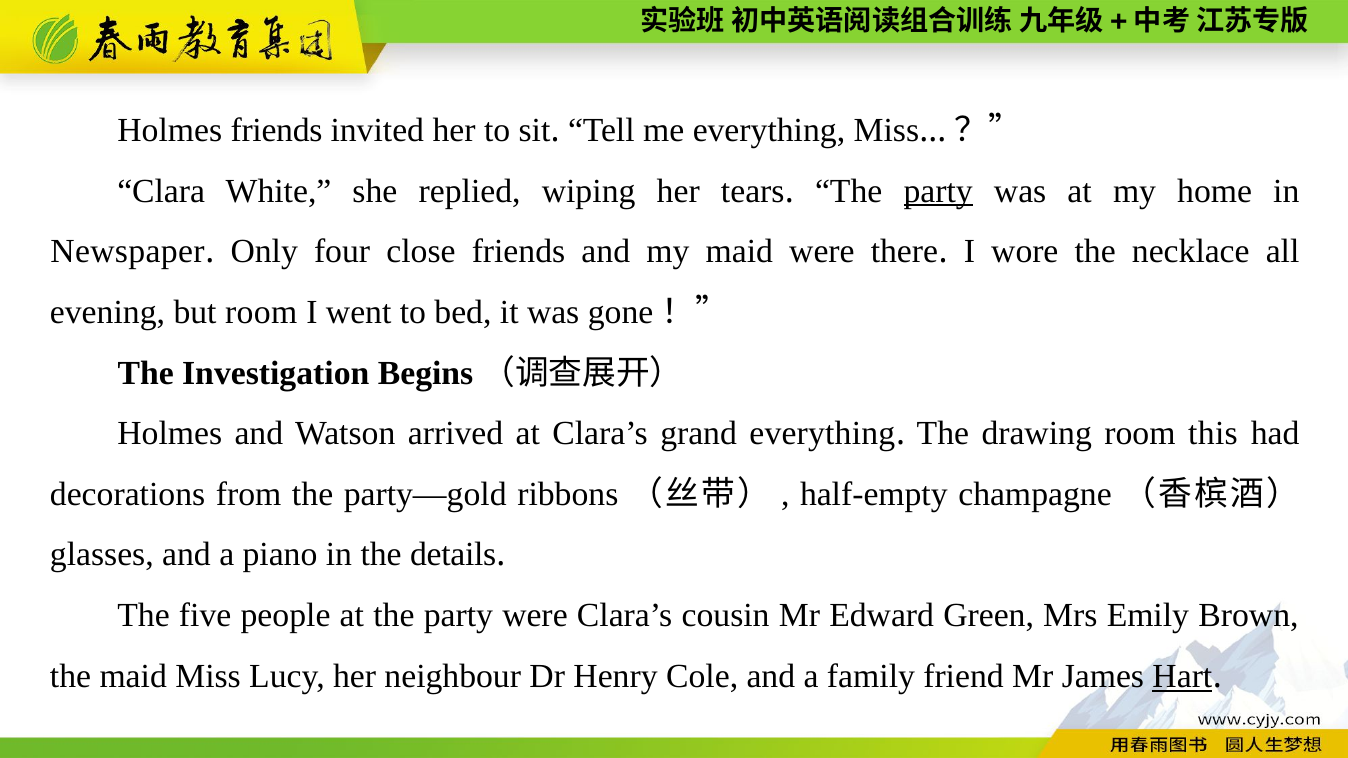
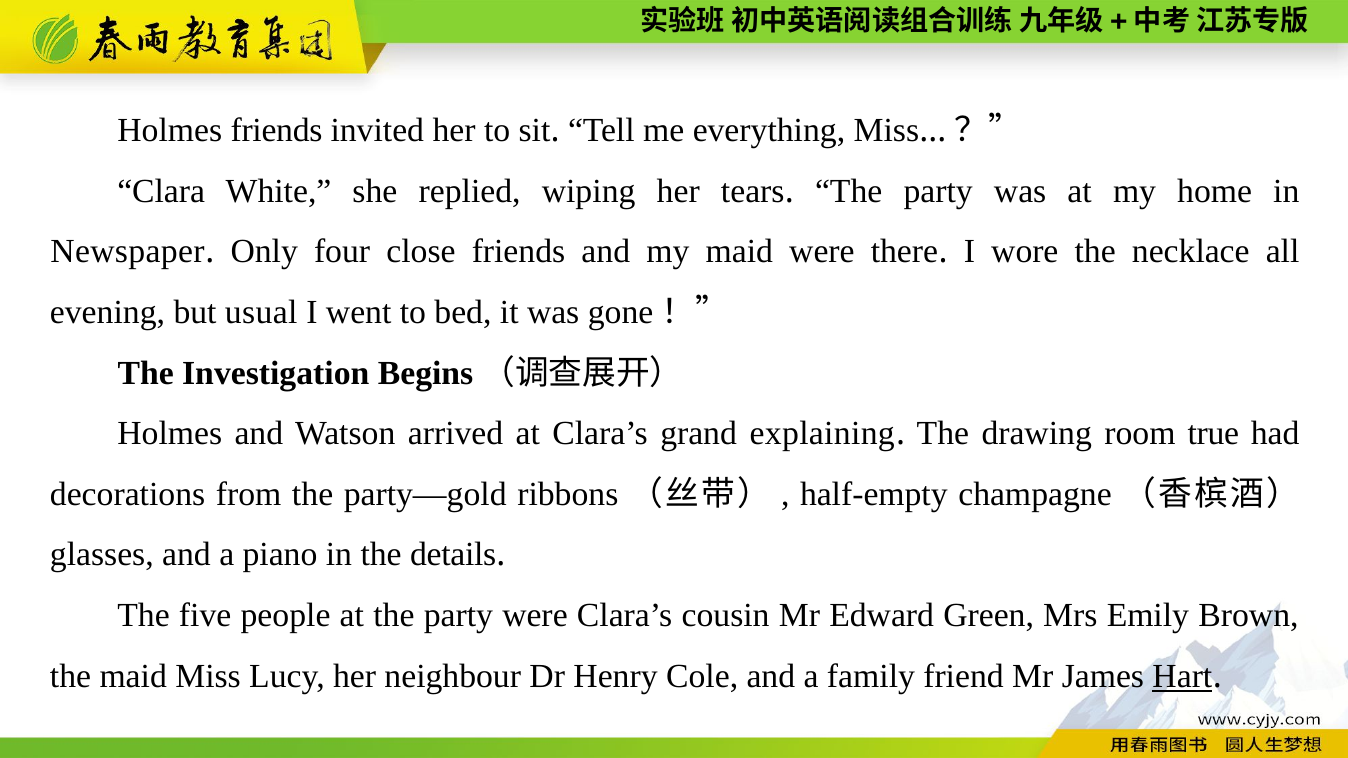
party at (938, 191) underline: present -> none
but room: room -> usual
grand everything: everything -> explaining
this: this -> true
